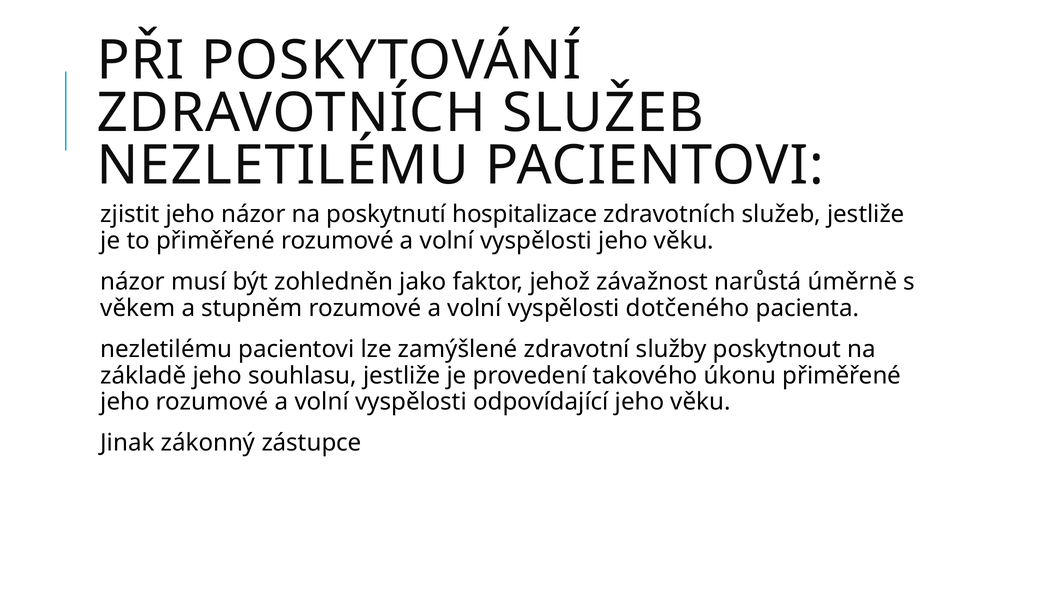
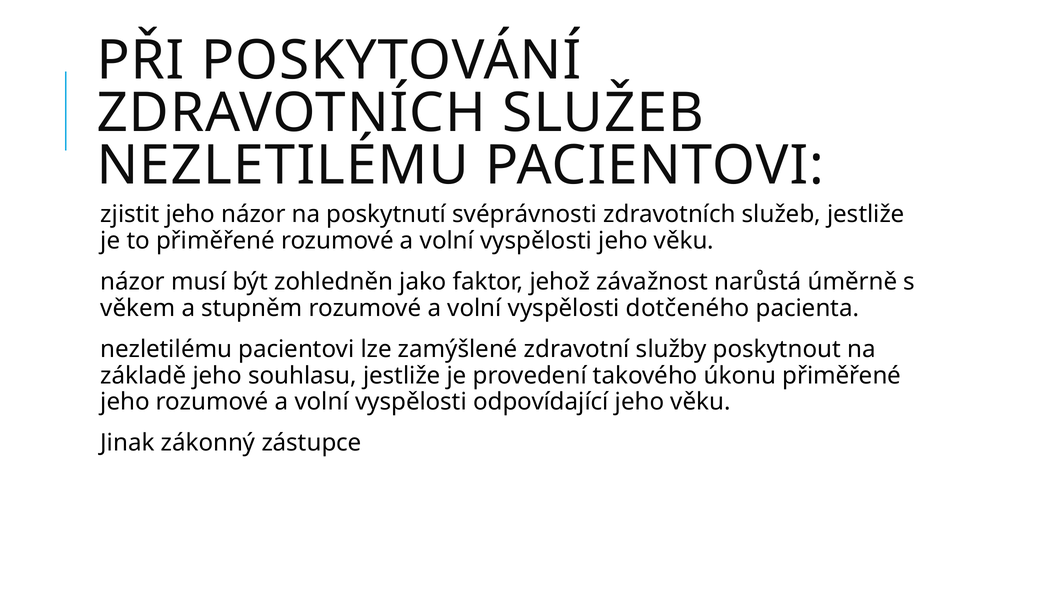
hospitalizace: hospitalizace -> svéprávnosti
